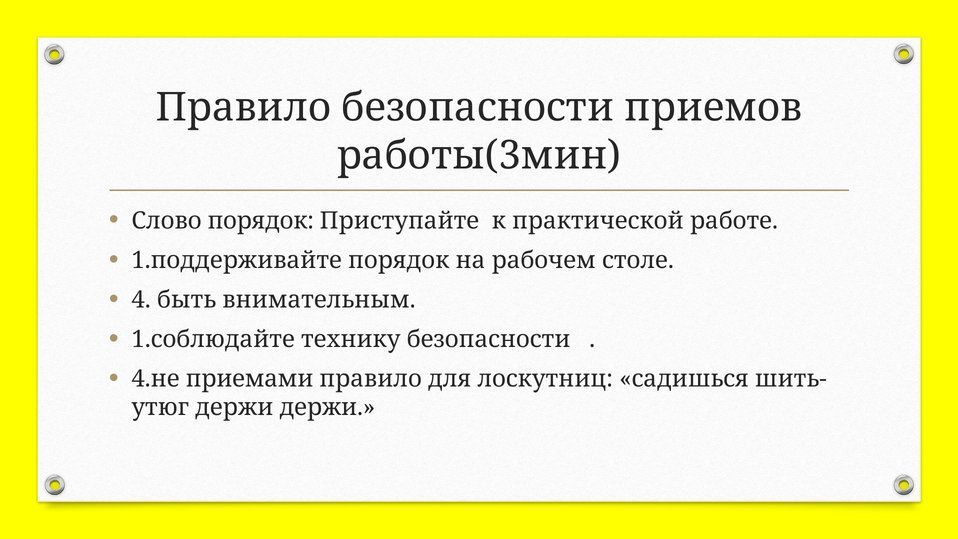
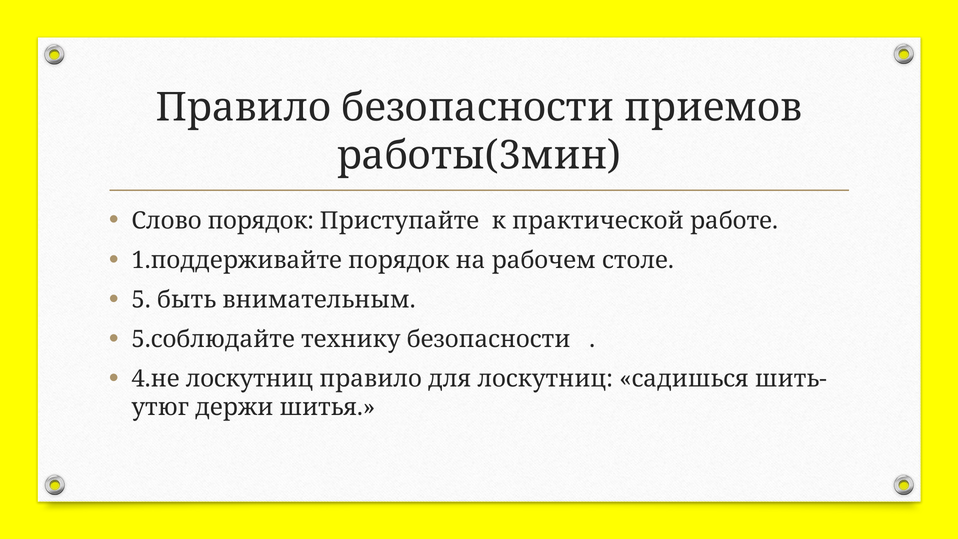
4: 4 -> 5
1.соблюдайте: 1.соблюдайте -> 5.соблюдайте
4.не приемами: приемами -> лоскутниц
держи держи: держи -> шитья
